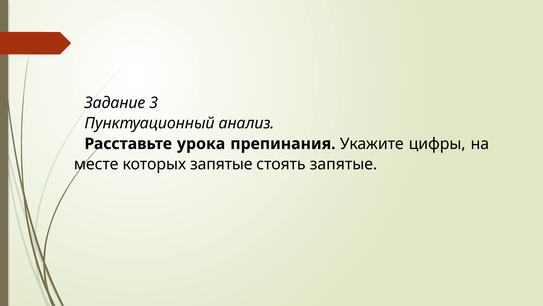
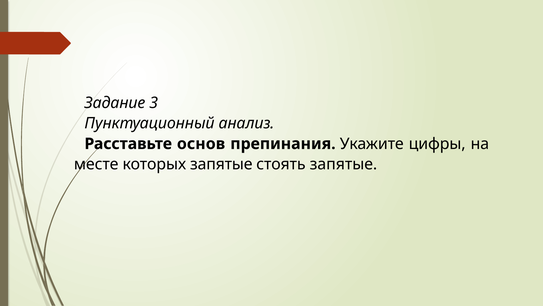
урока: урока -> основ
